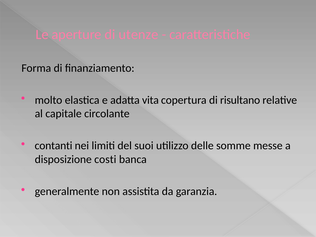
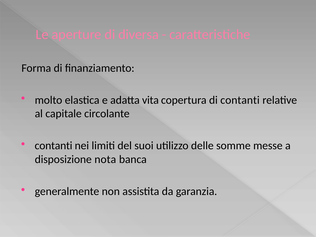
utenze: utenze -> diversa
di risultano: risultano -> contanti
costi: costi -> nota
